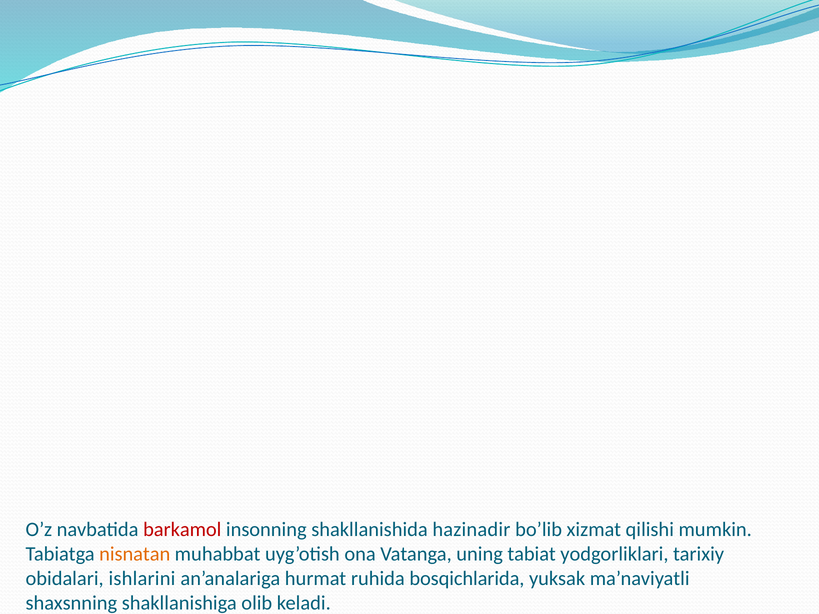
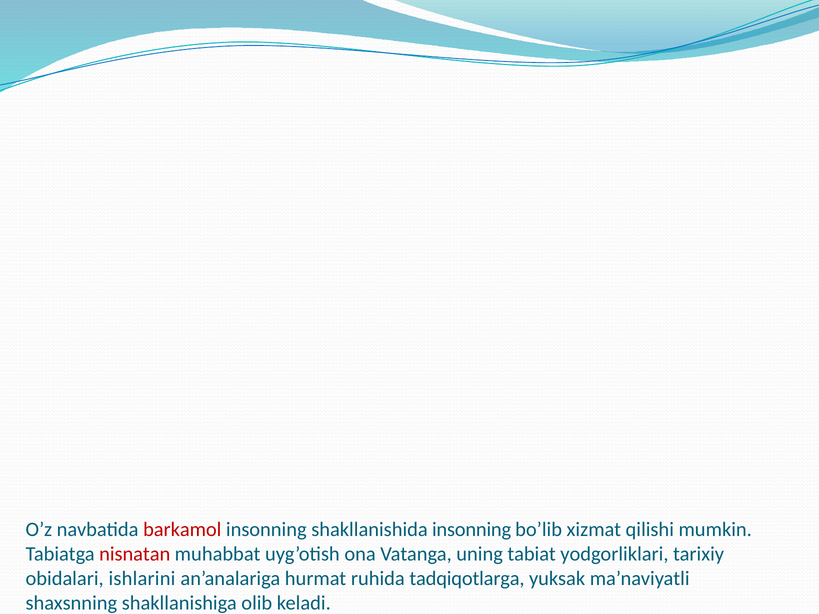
shakllanishida hazinadir: hazinadir -> insonning
nisnatan colour: orange -> red
bosqichlarida: bosqichlarida -> tadqiqotlarga
